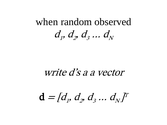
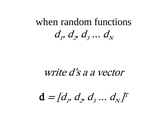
observed: observed -> functions
